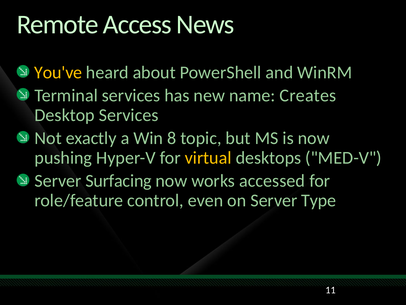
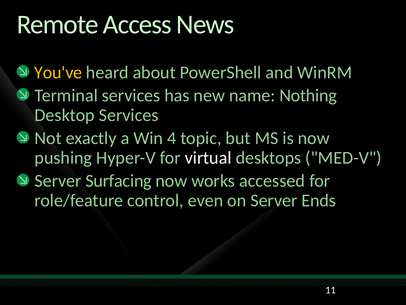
Creates: Creates -> Nothing
8: 8 -> 4
virtual colour: yellow -> white
Type: Type -> Ends
